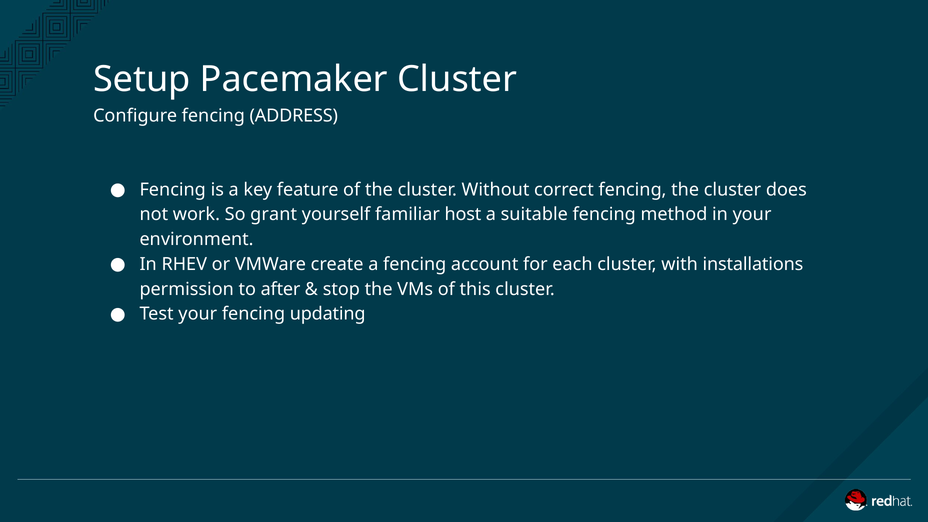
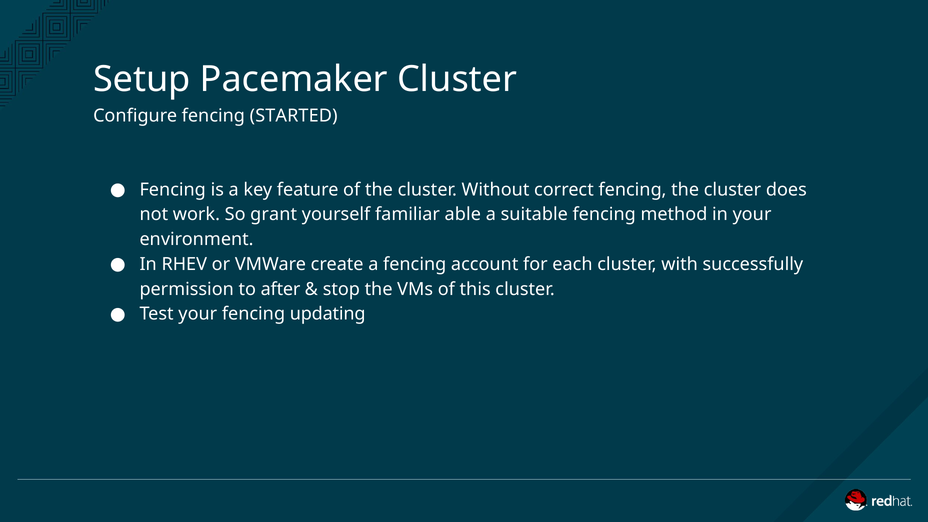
ADDRESS: ADDRESS -> STARTED
host: host -> able
installations: installations -> successfully
